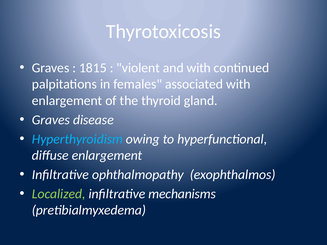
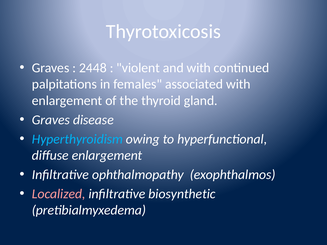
1815: 1815 -> 2448
Localized colour: light green -> pink
mechanisms: mechanisms -> biosynthetic
